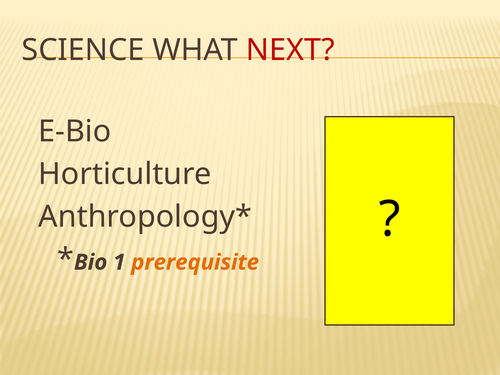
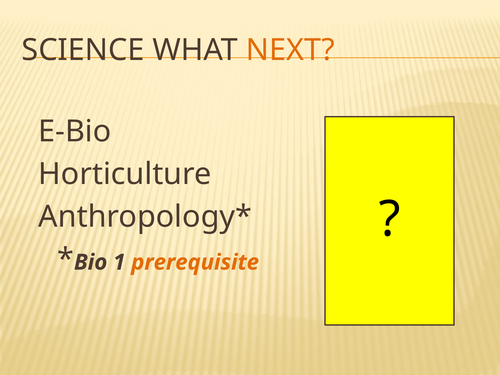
NEXT colour: red -> orange
